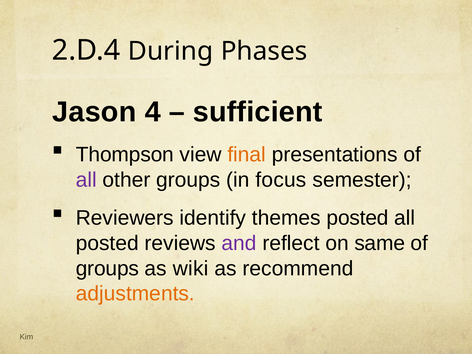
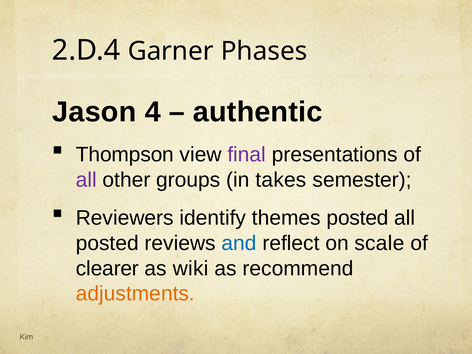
During: During -> Garner
sufficient: sufficient -> authentic
final colour: orange -> purple
focus: focus -> takes
and colour: purple -> blue
same: same -> scale
groups at (107, 268): groups -> clearer
